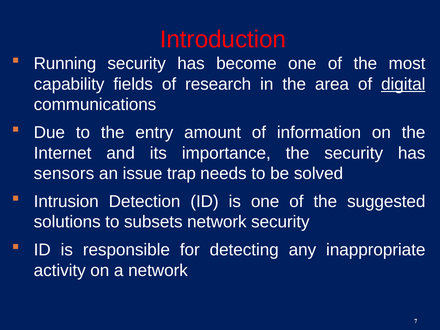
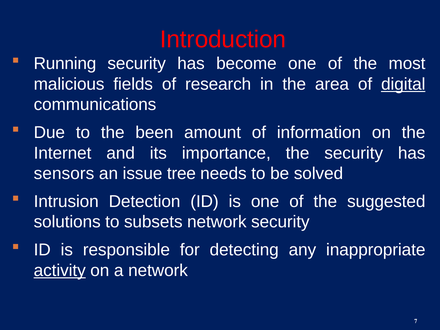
capability: capability -> malicious
entry: entry -> been
trap: trap -> tree
activity underline: none -> present
